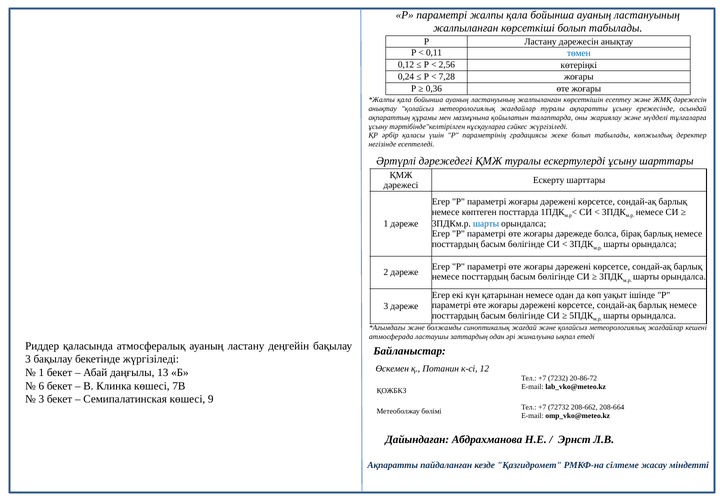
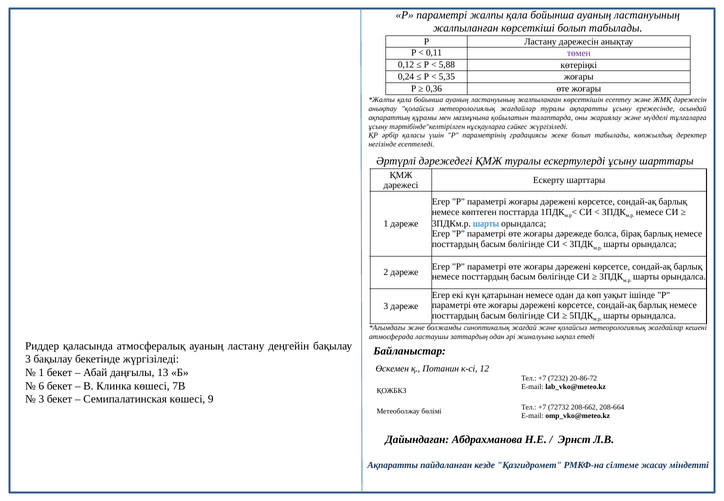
төмен colour: blue -> purple
2,56: 2,56 -> 5,88
7,28: 7,28 -> 5,35
